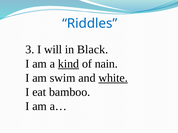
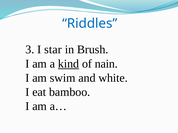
will: will -> star
Black: Black -> Brush
white underline: present -> none
